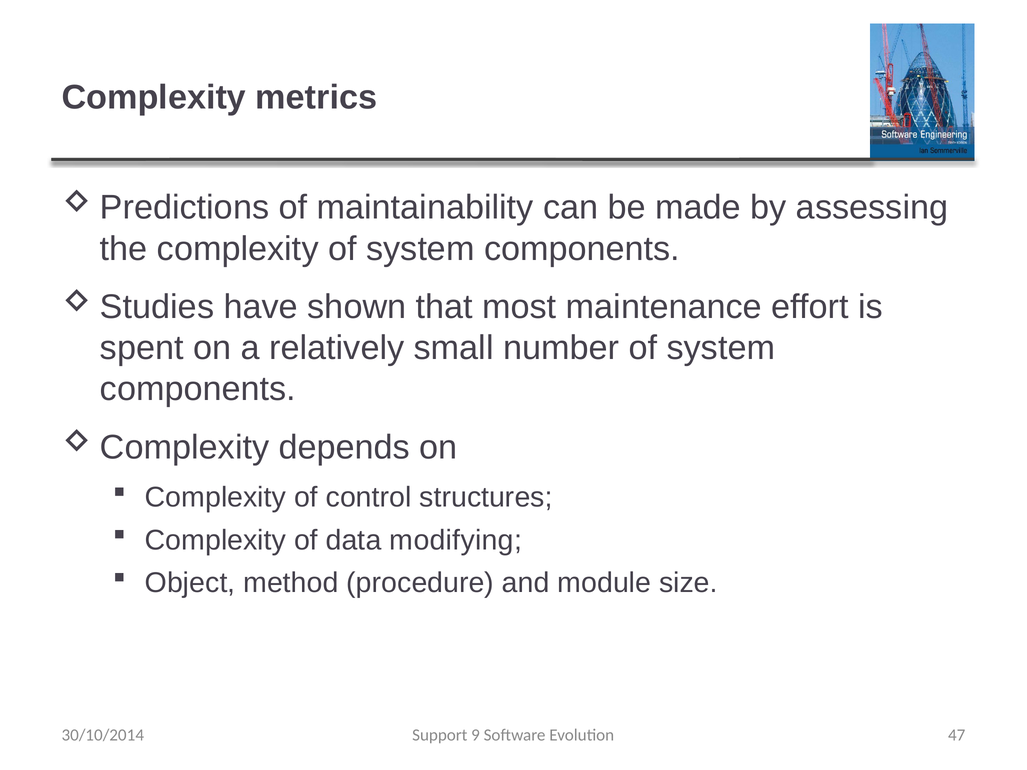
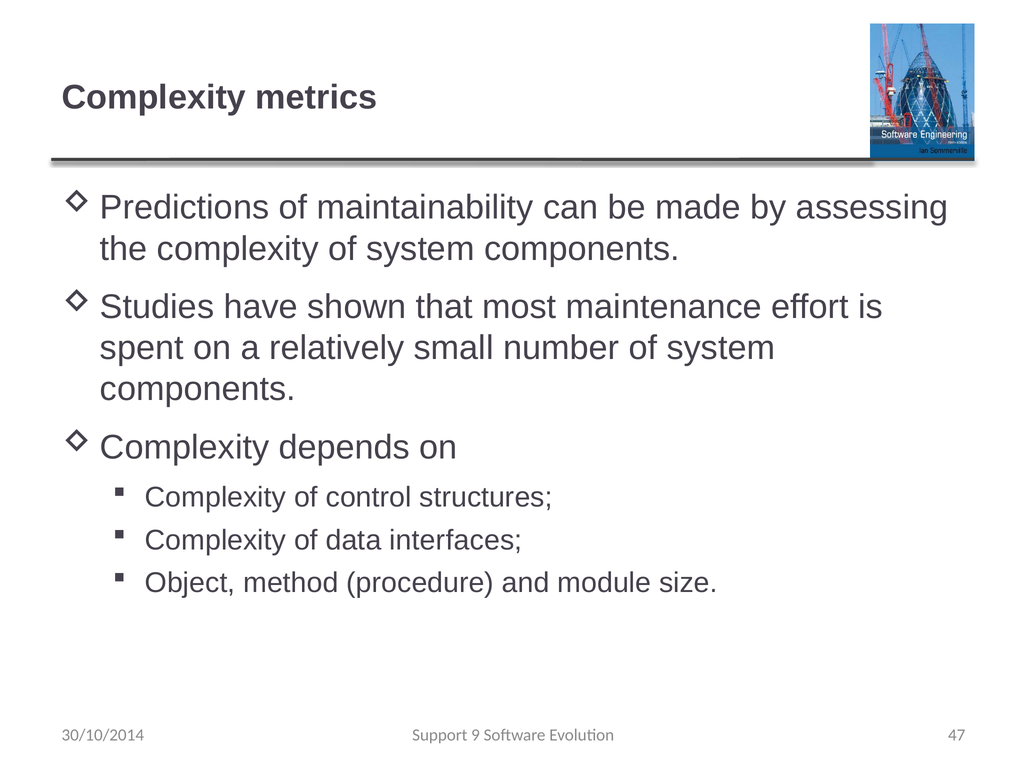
modifying: modifying -> interfaces
